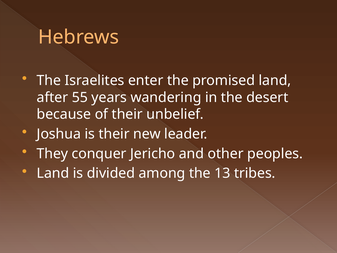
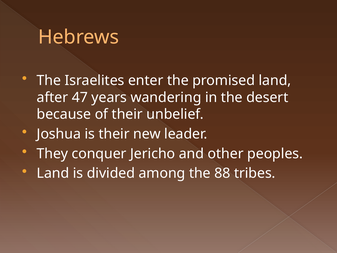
55: 55 -> 47
13: 13 -> 88
